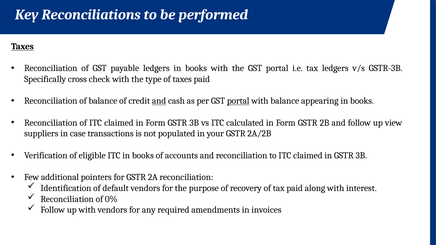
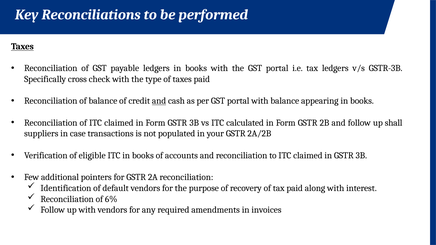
portal at (238, 101) underline: present -> none
view: view -> shall
0%: 0% -> 6%
